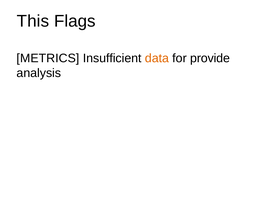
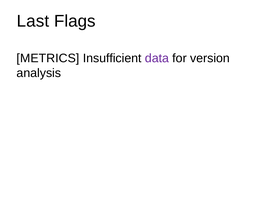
This: This -> Last
data colour: orange -> purple
provide: provide -> version
